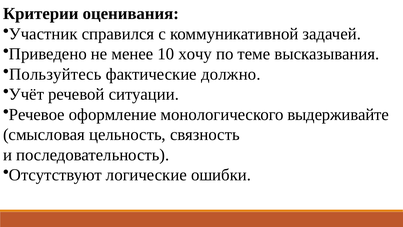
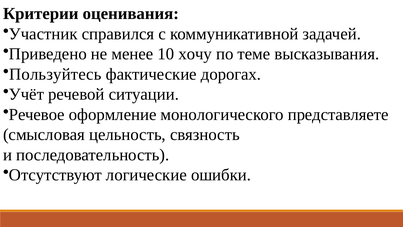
должно: должно -> дорогах
выдерживайте: выдерживайте -> представляете
